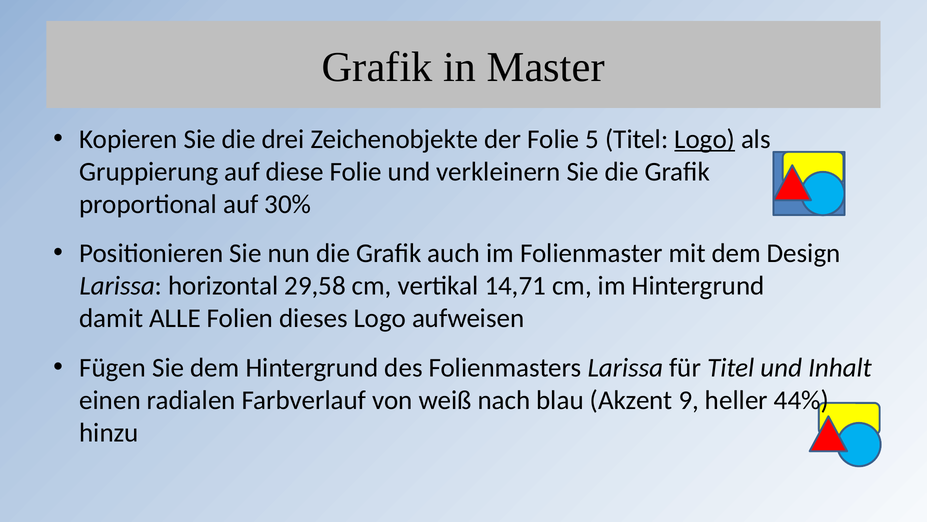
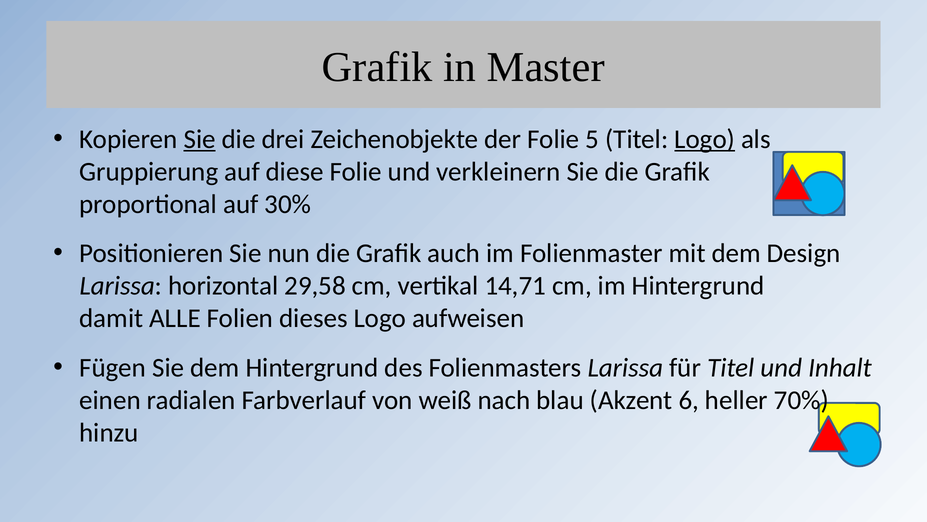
Sie at (200, 139) underline: none -> present
9: 9 -> 6
44%: 44% -> 70%
